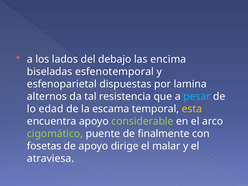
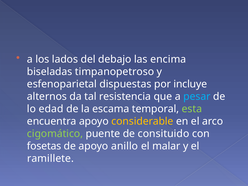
esfenotemporal: esfenotemporal -> timpanopetroso
lamina: lamina -> incluye
esta colour: yellow -> light green
considerable colour: light green -> yellow
finalmente: finalmente -> consituido
dirige: dirige -> anillo
atraviesa: atraviesa -> ramillete
